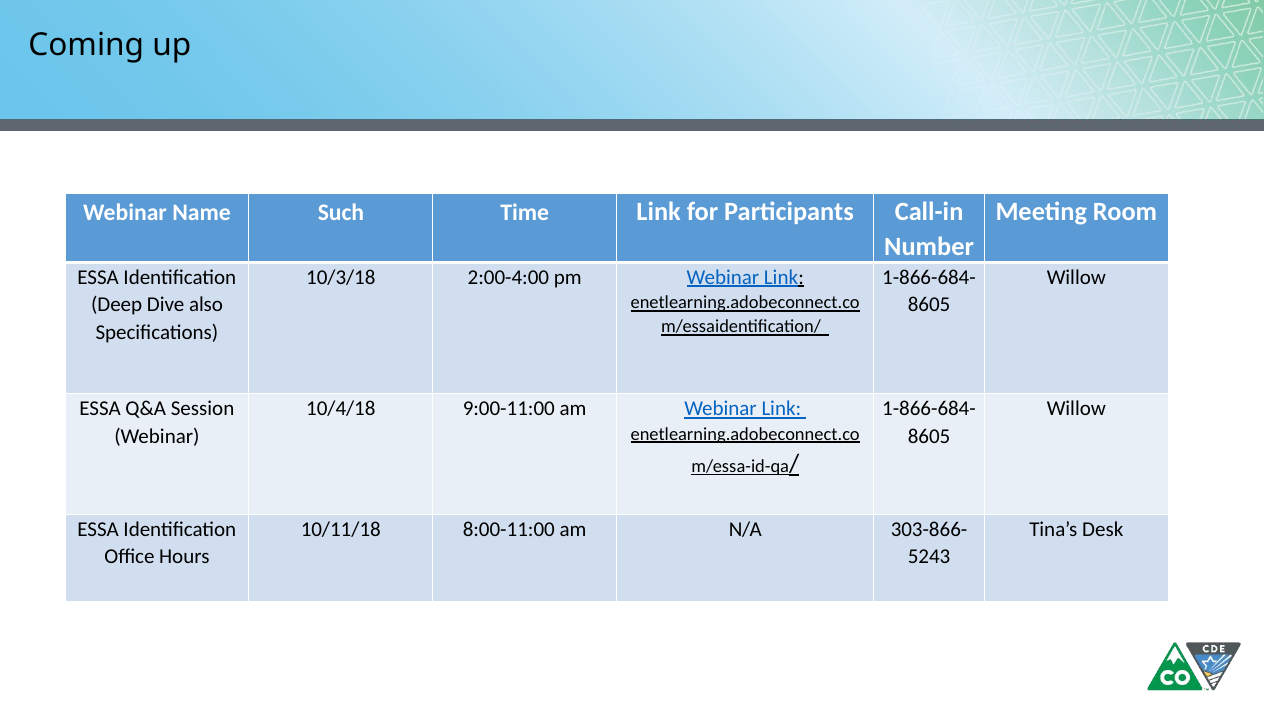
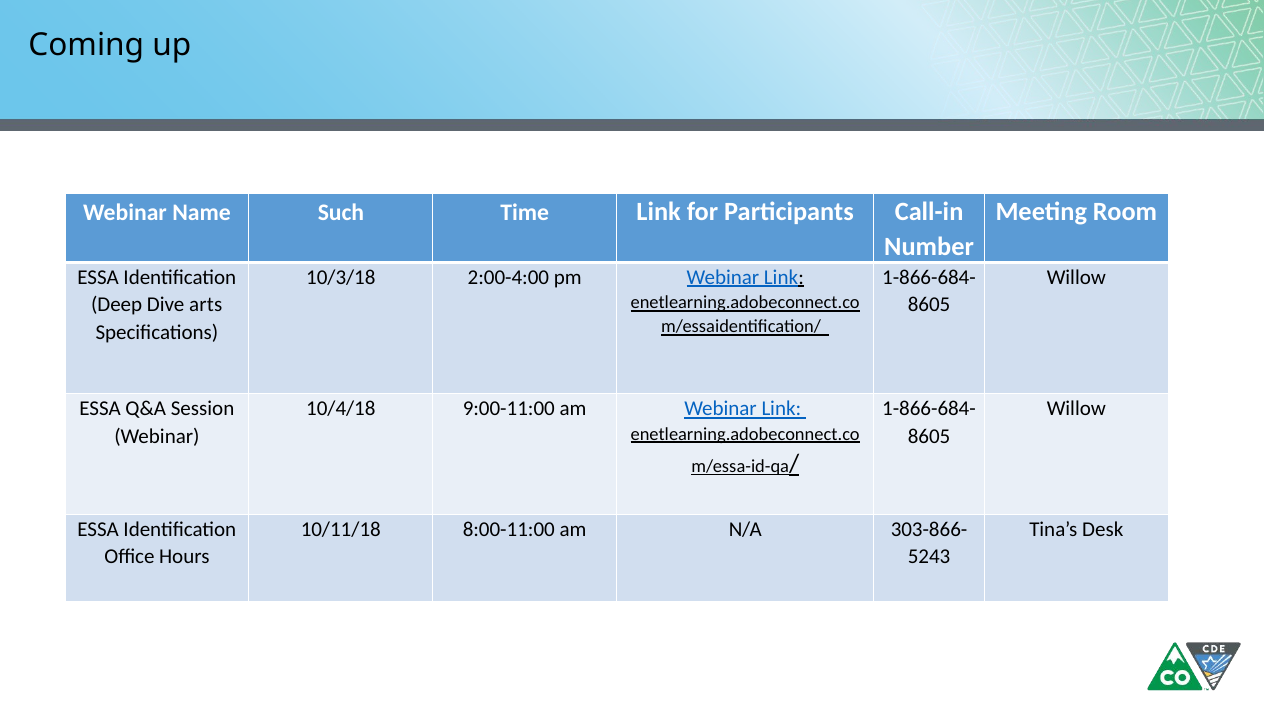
also: also -> arts
